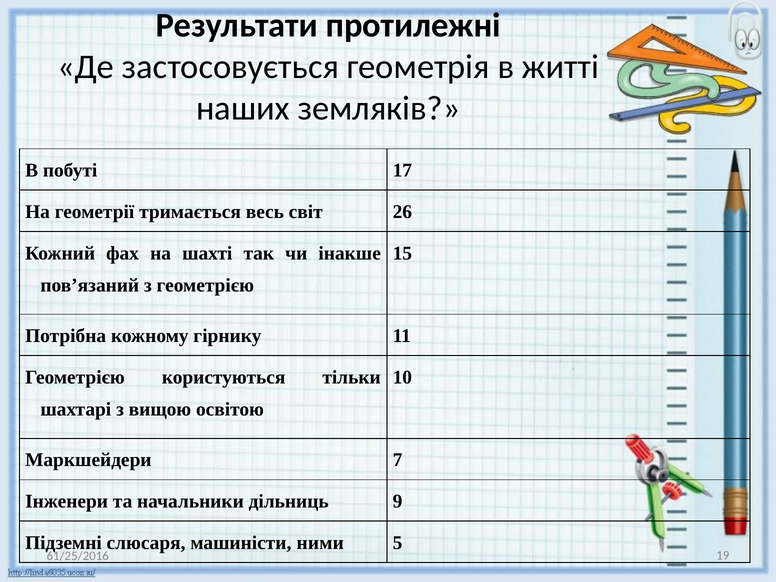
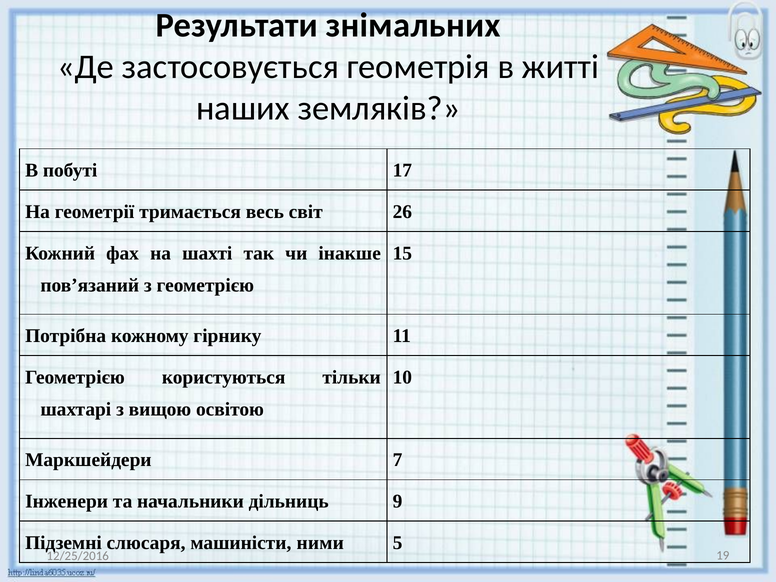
протилежні: протилежні -> знімальних
61/25/2016: 61/25/2016 -> 12/25/2016
